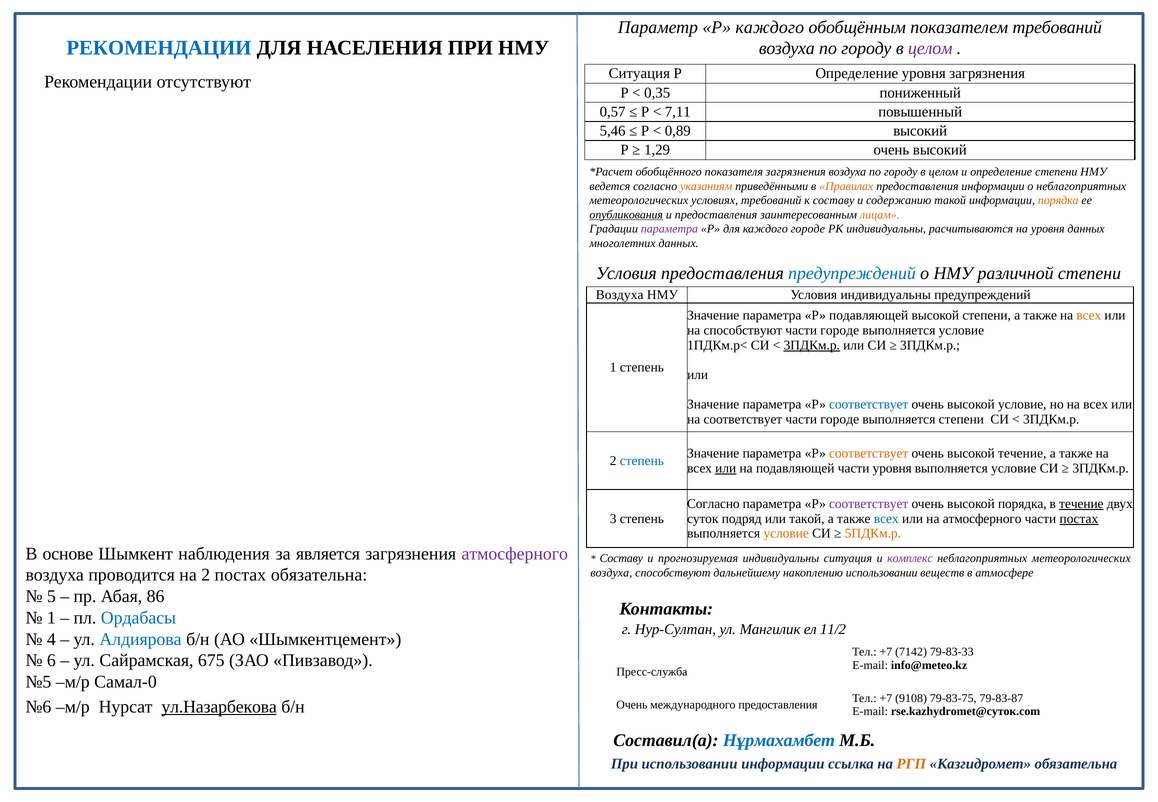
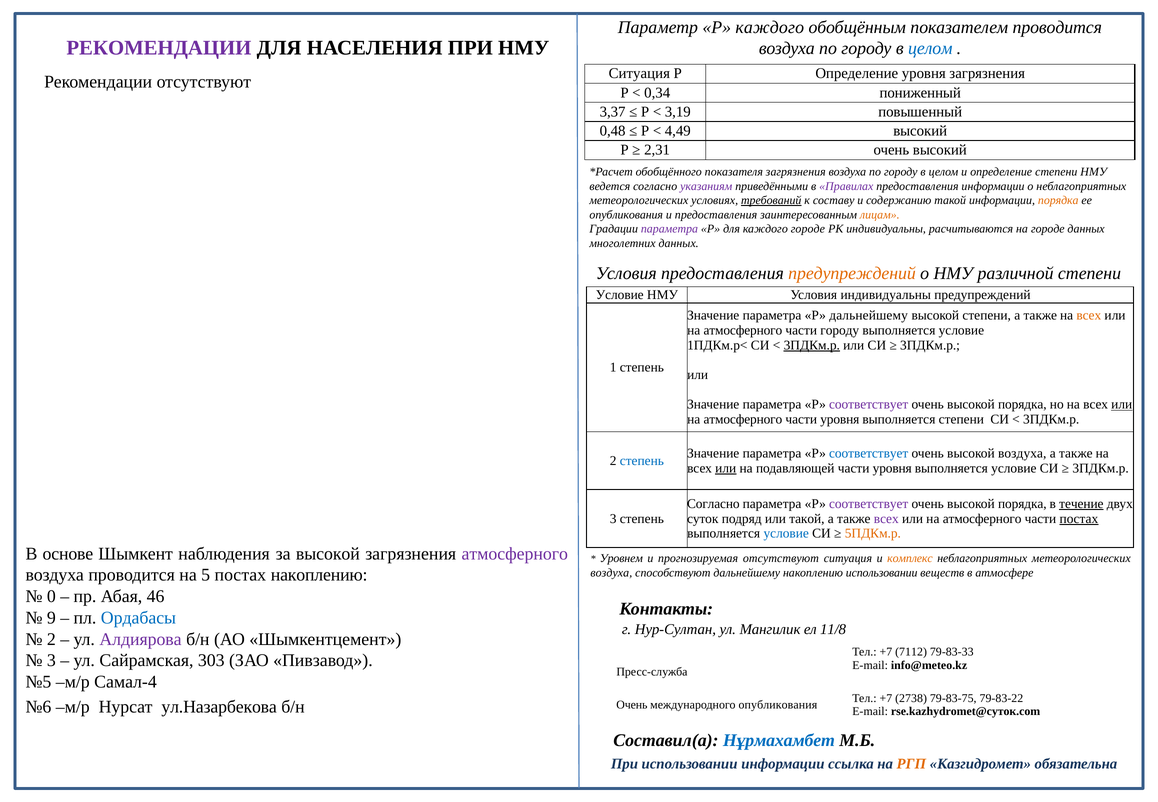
показателем требований: требований -> проводится
РЕКОМЕНДАЦИИ at (159, 48) colour: blue -> purple
целом at (930, 49) colour: purple -> blue
0,35: 0,35 -> 0,34
0,57: 0,57 -> 3,37
7,11: 7,11 -> 3,19
5,46: 5,46 -> 0,48
0,89: 0,89 -> 4,49
1,29: 1,29 -> 2,31
указаниям colour: orange -> purple
Правилах colour: orange -> purple
требований at (771, 200) underline: none -> present
опубликования at (626, 215) underline: present -> none
на уровня: уровня -> городе
предупреждений at (852, 273) colour: blue -> orange
Воздуха at (620, 295): Воздуха -> Условие
Р подавляющей: подавляющей -> дальнейшему
способствуют at (743, 330): способствуют -> атмосферного
городе at (840, 330): городе -> городу
соответствует at (869, 404) colour: blue -> purple
условие at (1022, 404): условие -> порядка
или at (1122, 404) underline: none -> present
соответствует at (743, 419): соответствует -> атмосферного
городе at (840, 419): городе -> уровня
соответствует at (869, 453) colour: orange -> blue
высокой течение: течение -> воздуха
всех at (886, 518) colour: blue -> purple
условие at (786, 533) colour: orange -> blue
за является: является -> высокой
Составу at (621, 558): Составу -> Уровнем
прогнозируемая индивидуальны: индивидуальны -> отсутствуют
комплекс colour: purple -> orange
на 2: 2 -> 5
постах обязательна: обязательна -> накоплению
5: 5 -> 0
86: 86 -> 46
1 at (51, 618): 1 -> 9
11/2: 11/2 -> 11/8
4 at (51, 639): 4 -> 2
Алдиярова colour: blue -> purple
7142: 7142 -> 7112
6 at (51, 660): 6 -> 3
675: 675 -> 303
Самал-0: Самал-0 -> Самал-4
9108: 9108 -> 2738
79-83-87: 79-83-87 -> 79-83-22
ул.Назарбекова underline: present -> none
международного предоставления: предоставления -> опубликования
